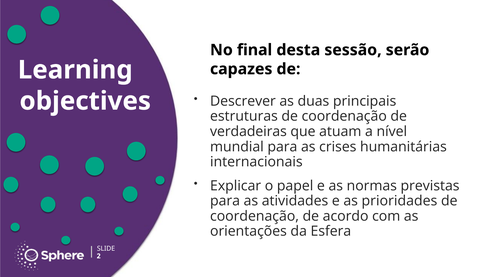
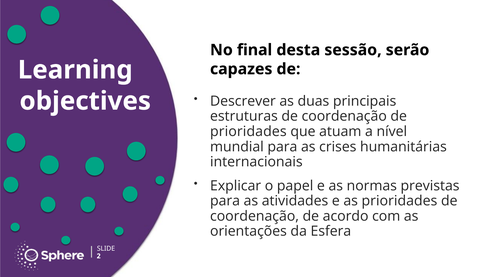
verdadeiras at (248, 131): verdadeiras -> prioridades
